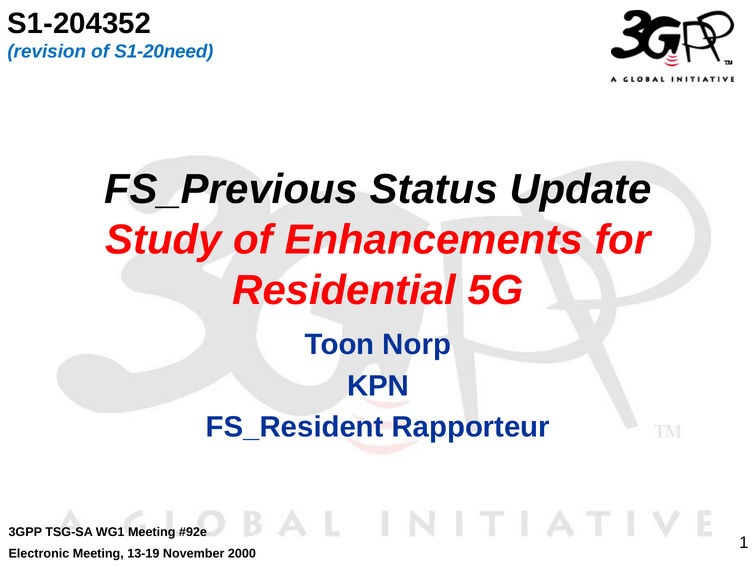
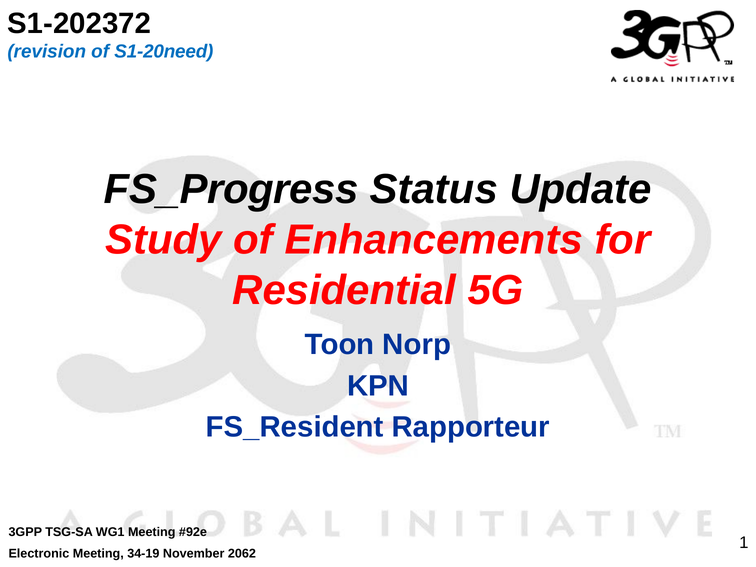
S1-204352: S1-204352 -> S1-202372
FS_Previous: FS_Previous -> FS_Progress
13-19: 13-19 -> 34-19
2000: 2000 -> 2062
